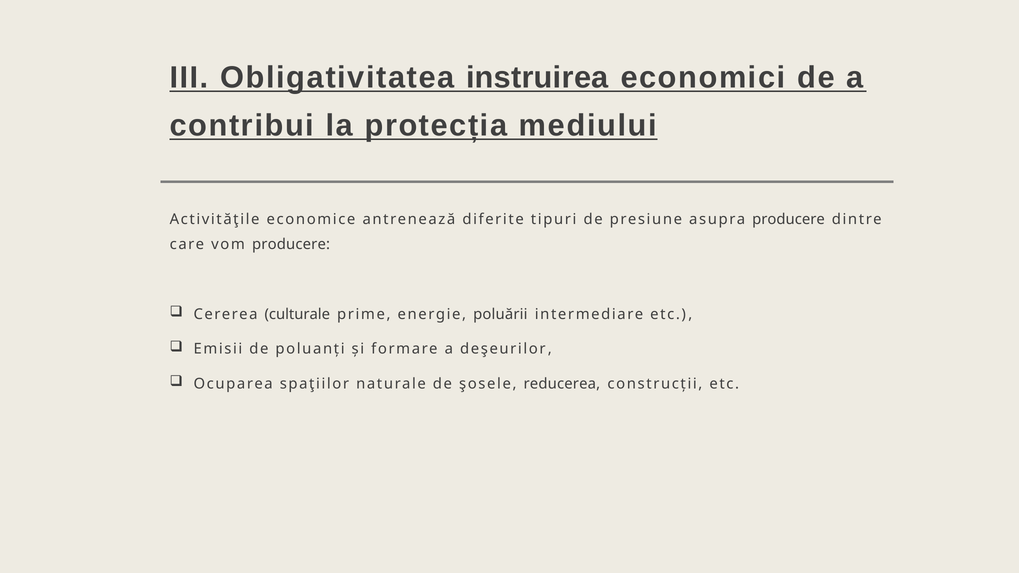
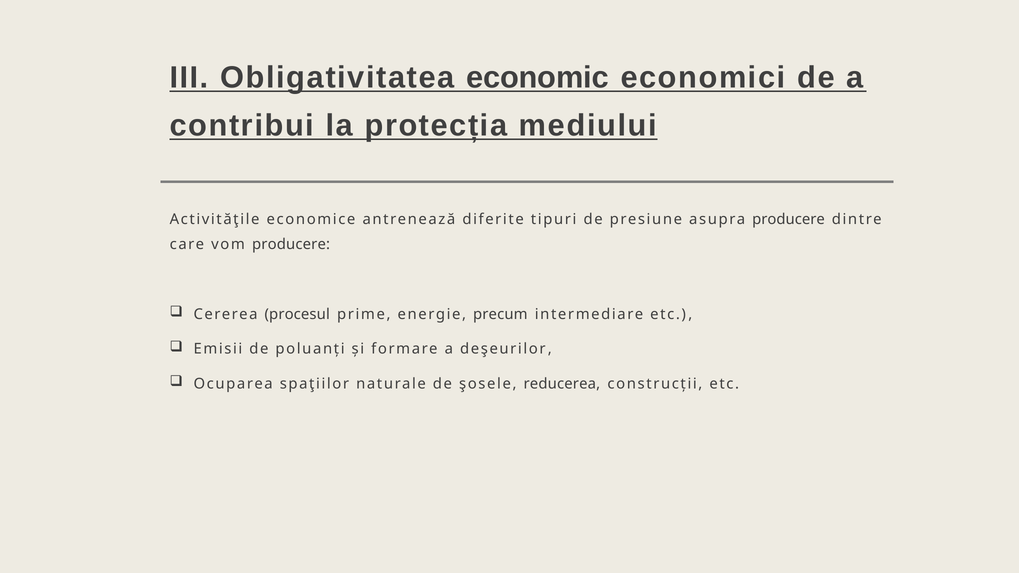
instruirea: instruirea -> economic
culturale: culturale -> procesul
poluării: poluării -> precum
